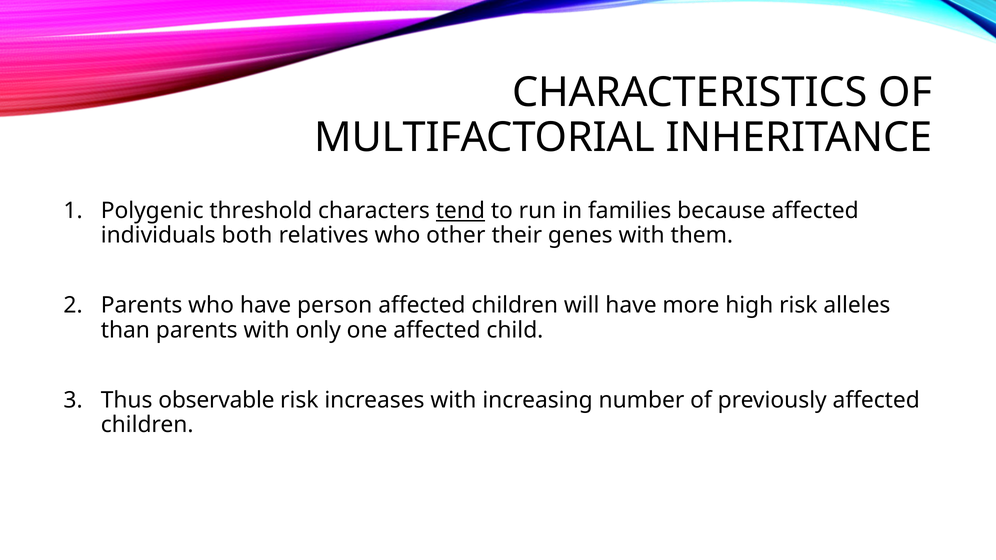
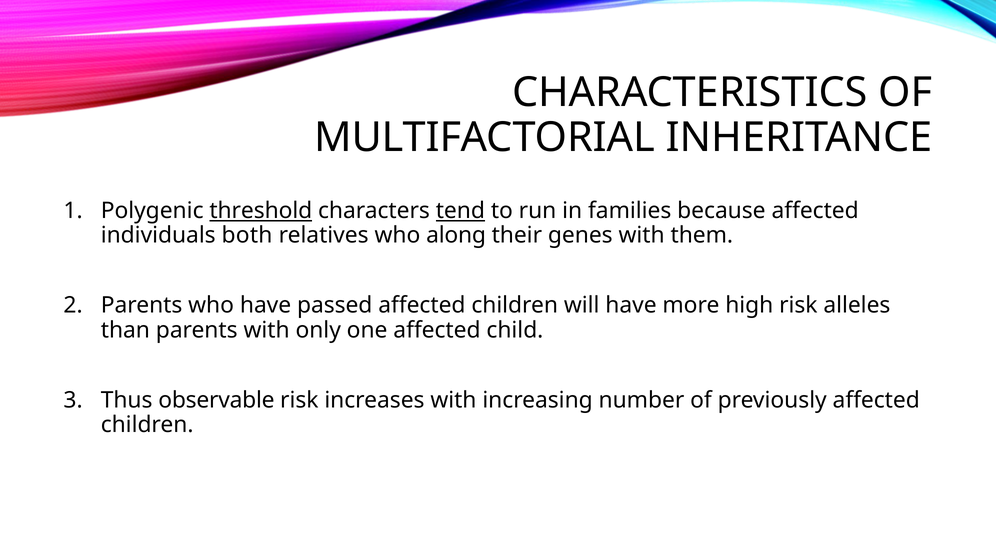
threshold underline: none -> present
other: other -> along
person: person -> passed
